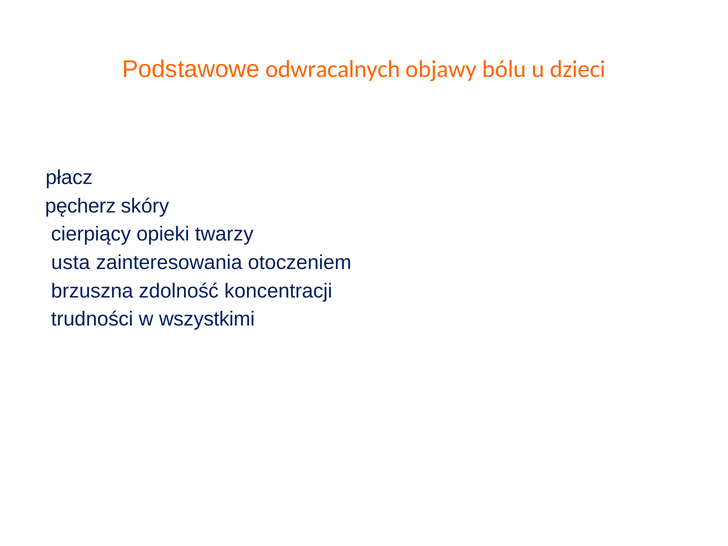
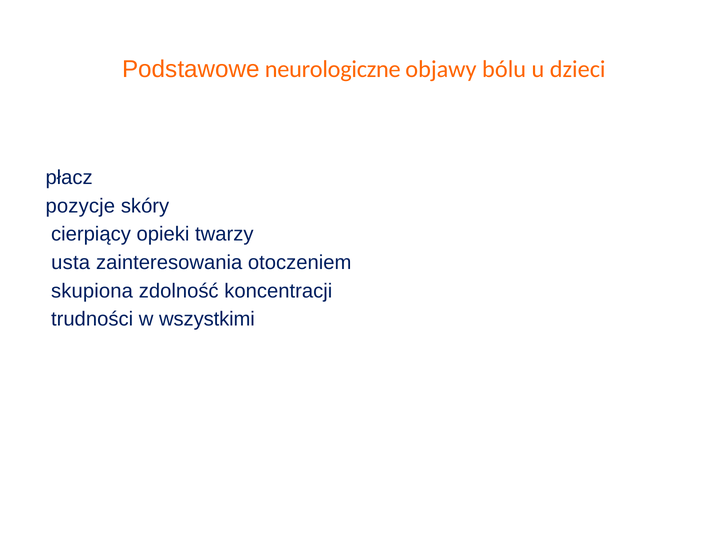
odwracalnych: odwracalnych -> neurologiczne
pęcherz: pęcherz -> pozycje
brzuszna: brzuszna -> skupiona
